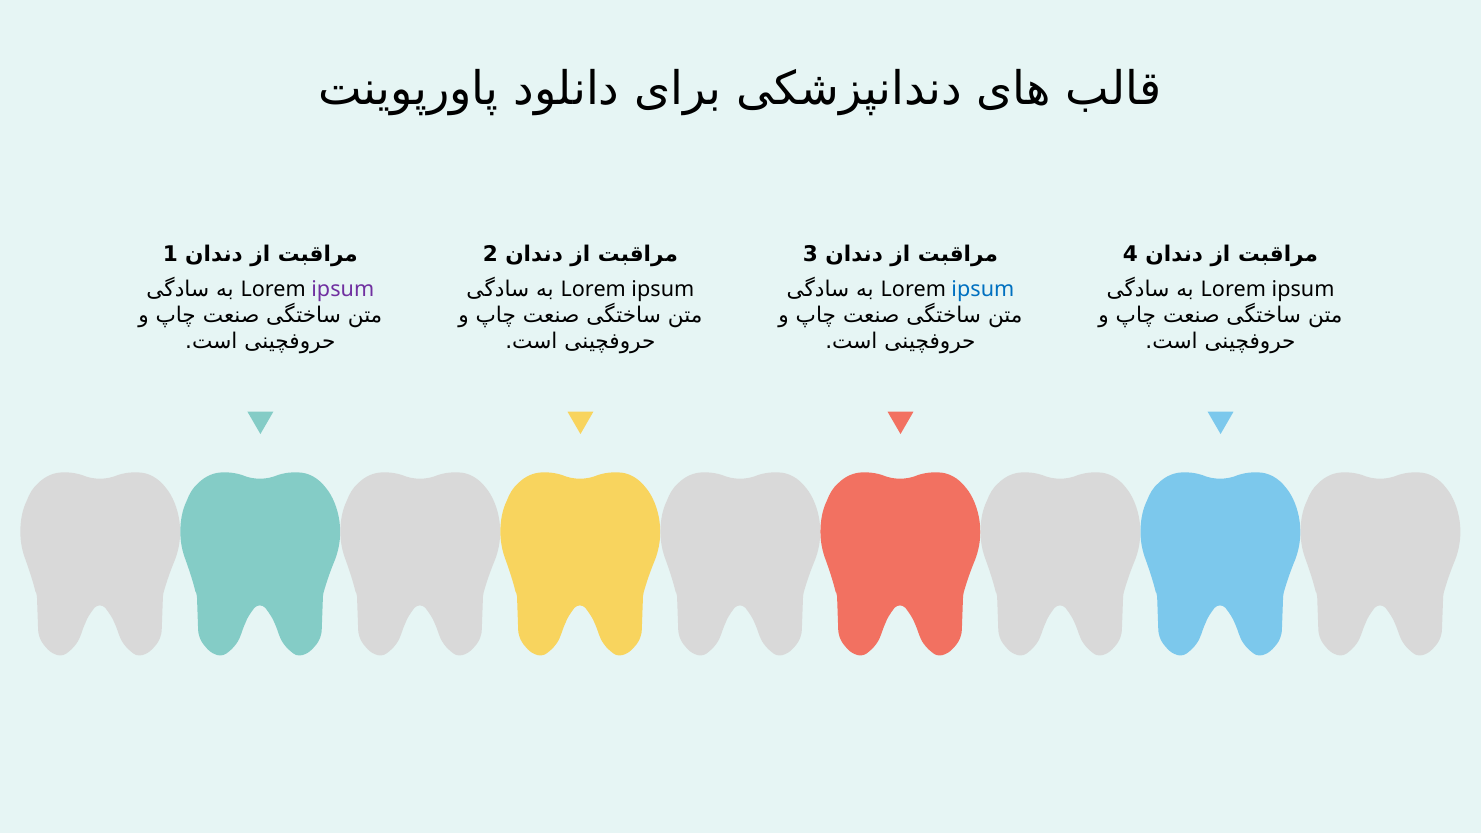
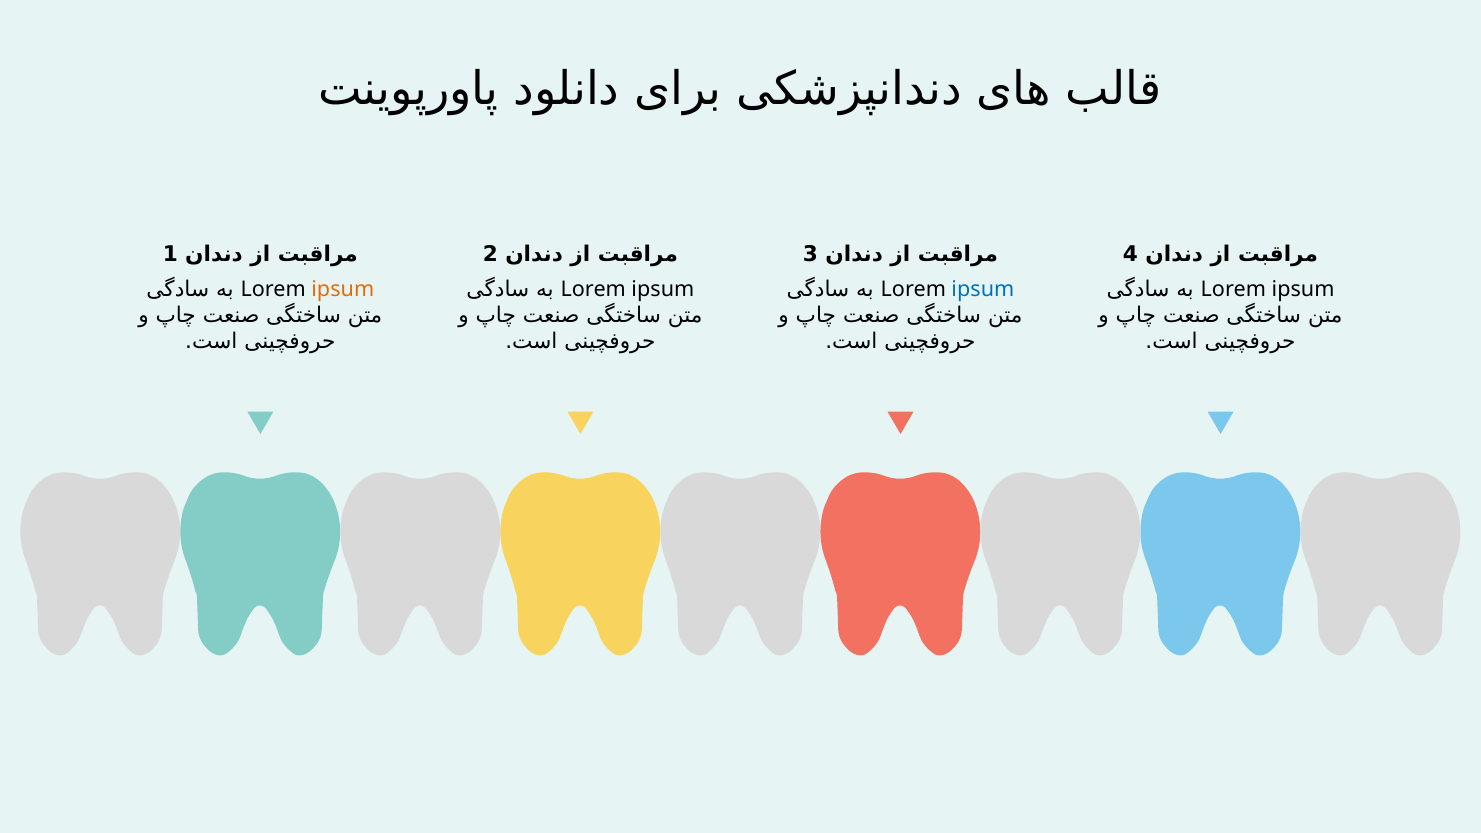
ipsum at (343, 290) colour: purple -> orange
